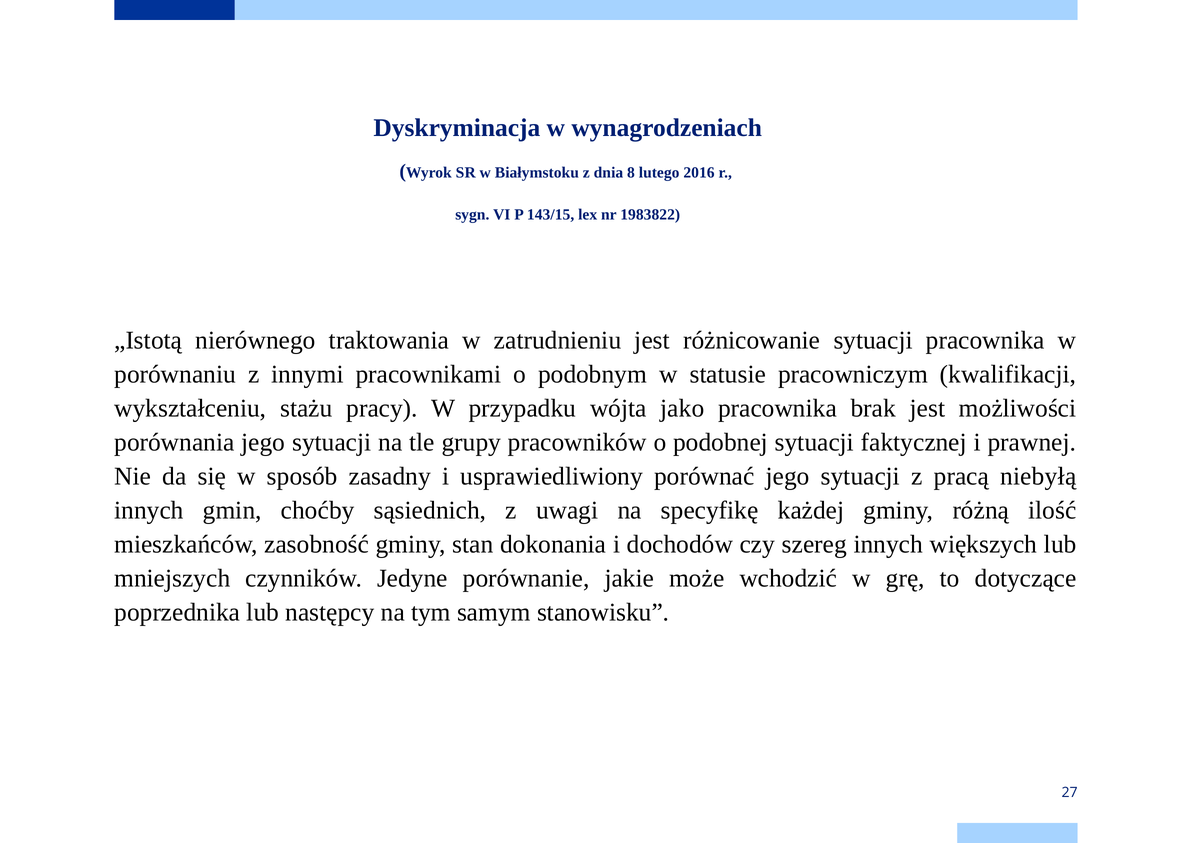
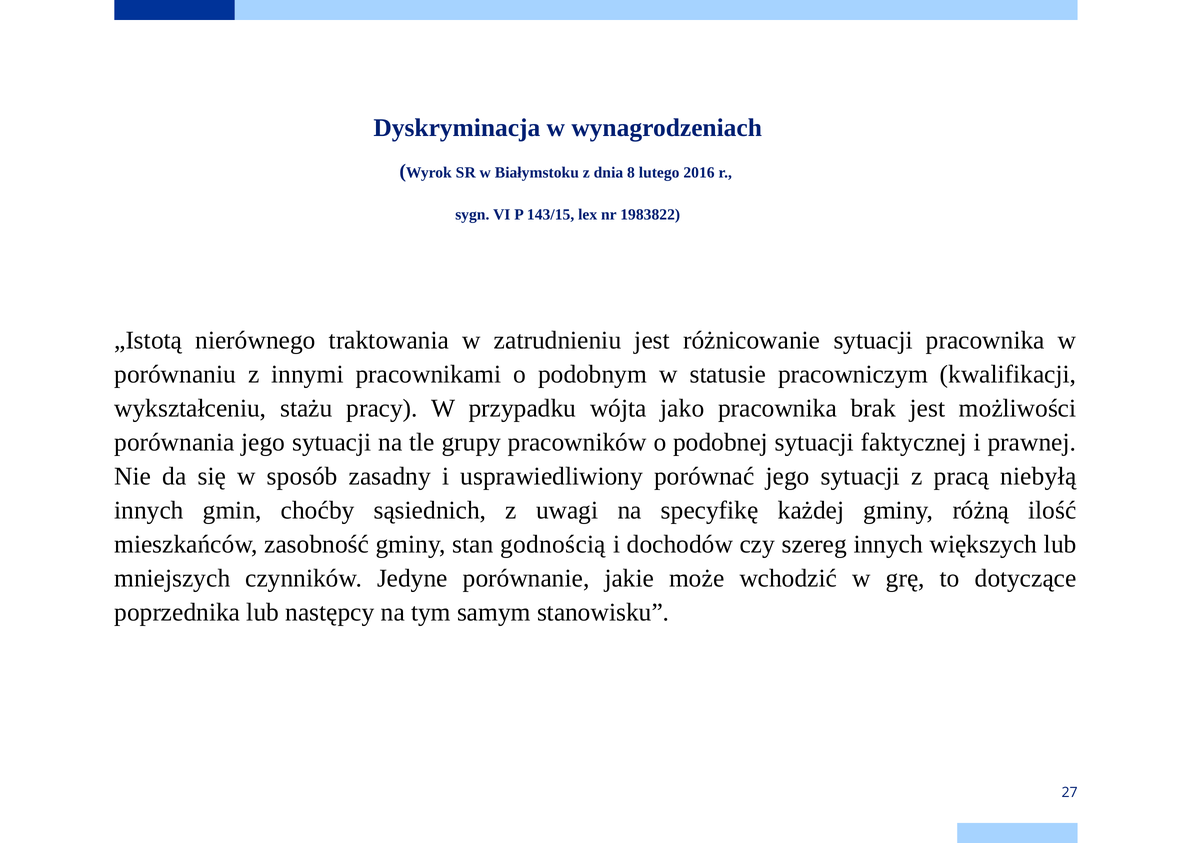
dokonania: dokonania -> godnością
